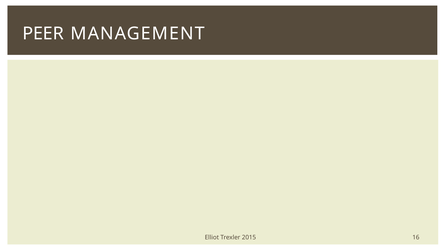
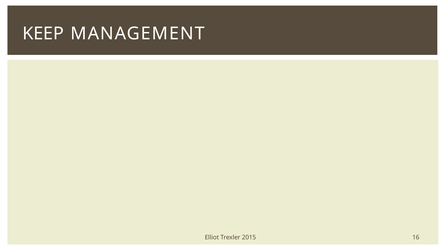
PEER: PEER -> KEEP
